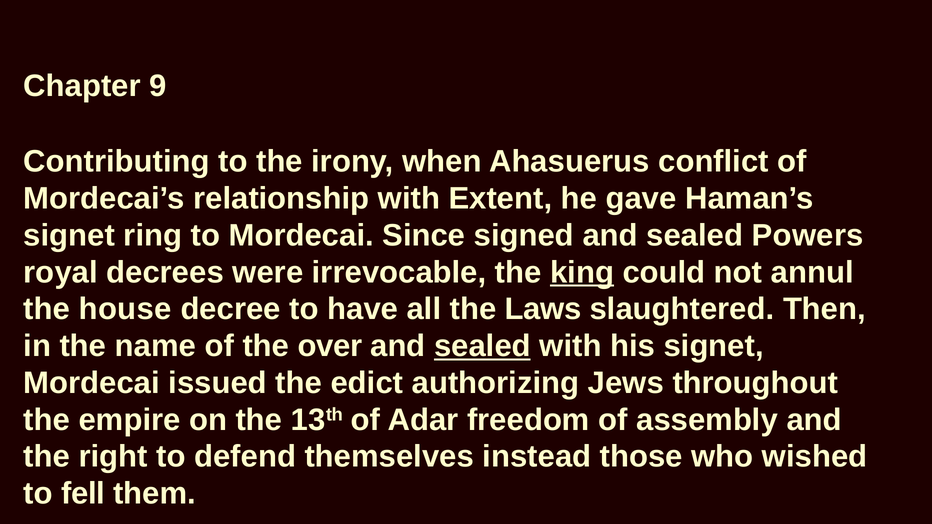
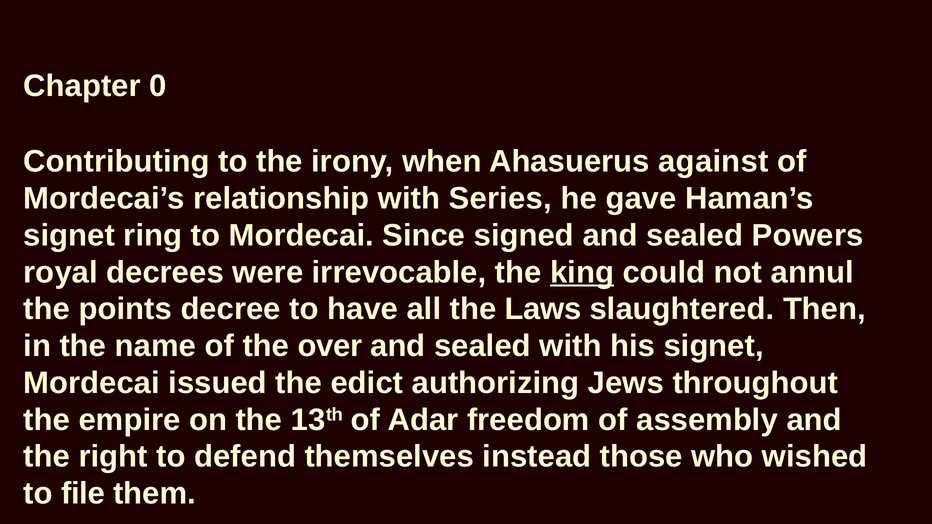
9: 9 -> 0
conflict: conflict -> against
Extent: Extent -> Series
house: house -> points
sealed at (482, 346) underline: present -> none
fell: fell -> file
